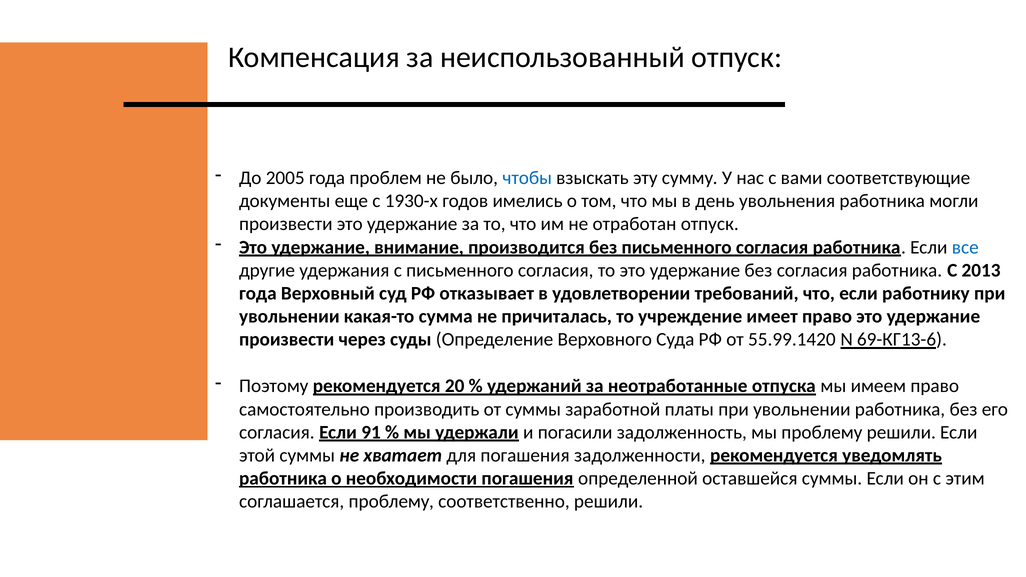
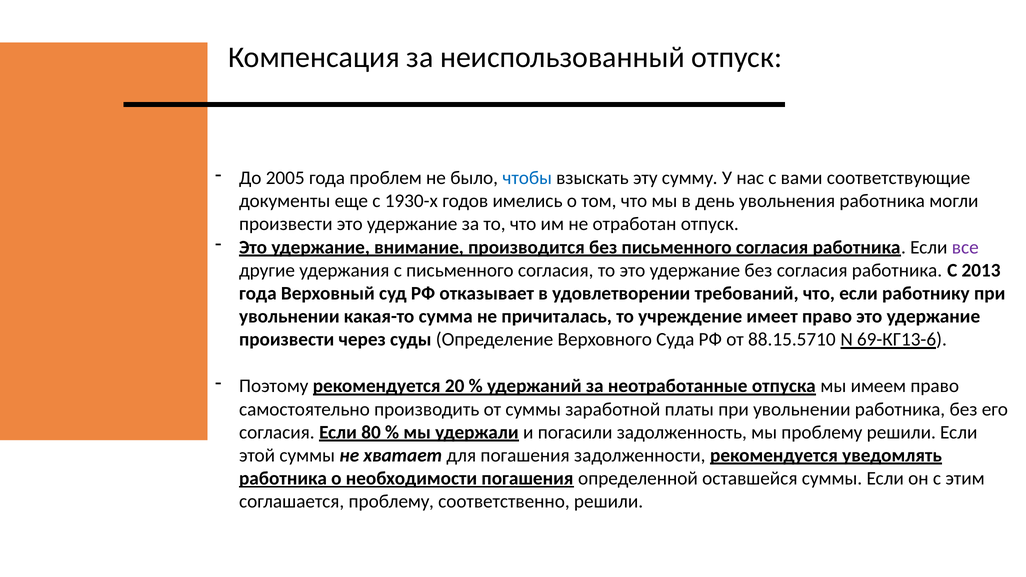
все colour: blue -> purple
55.99.1420: 55.99.1420 -> 88.15.5710
91: 91 -> 80
